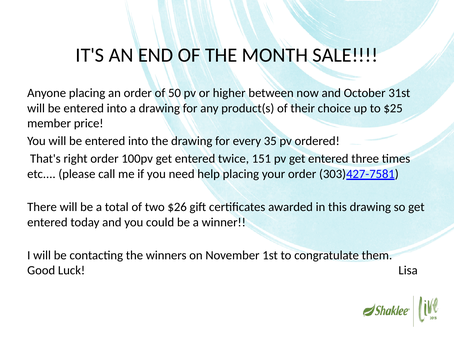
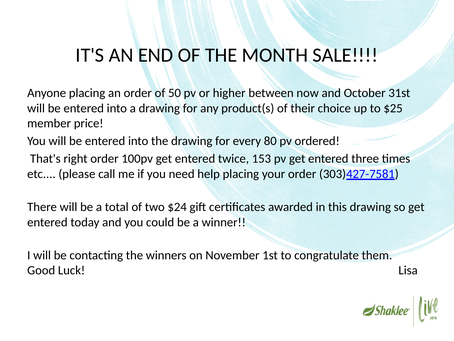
35: 35 -> 80
151: 151 -> 153
$26: $26 -> $24
